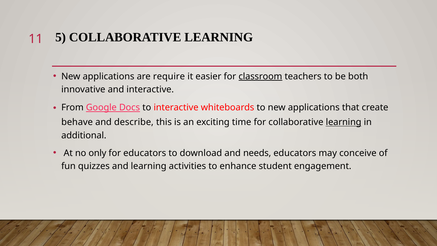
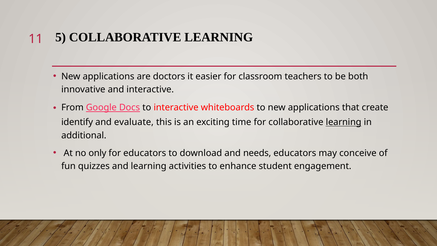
require: require -> doctors
classroom underline: present -> none
behave: behave -> identify
describe: describe -> evaluate
